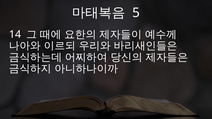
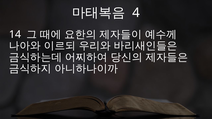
5: 5 -> 4
